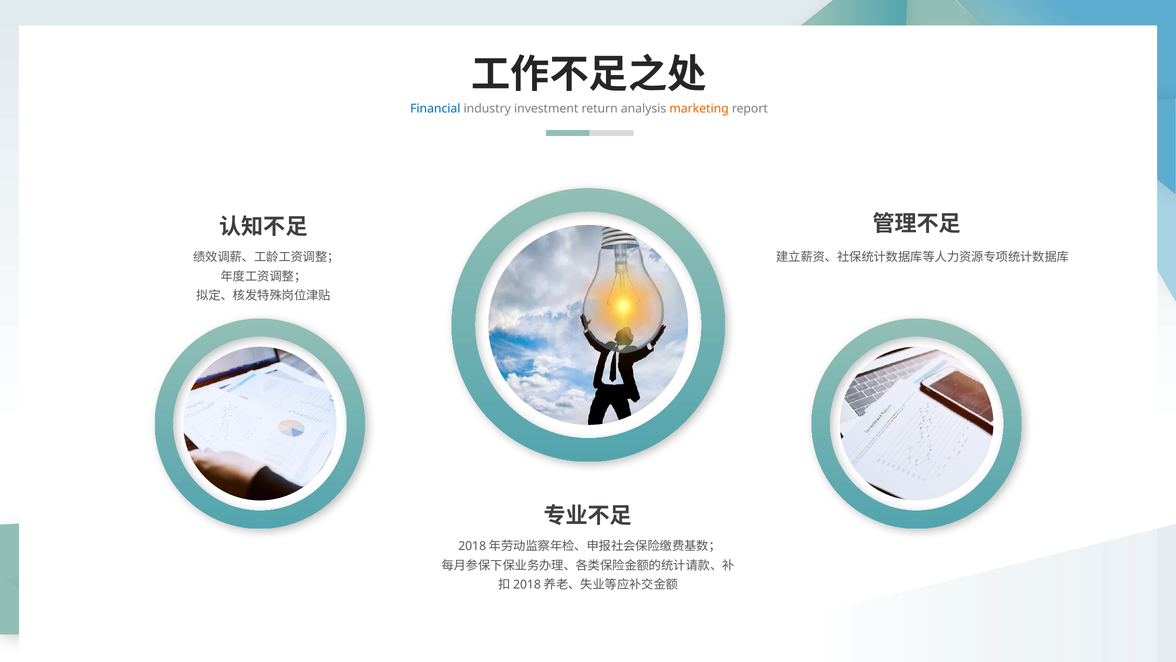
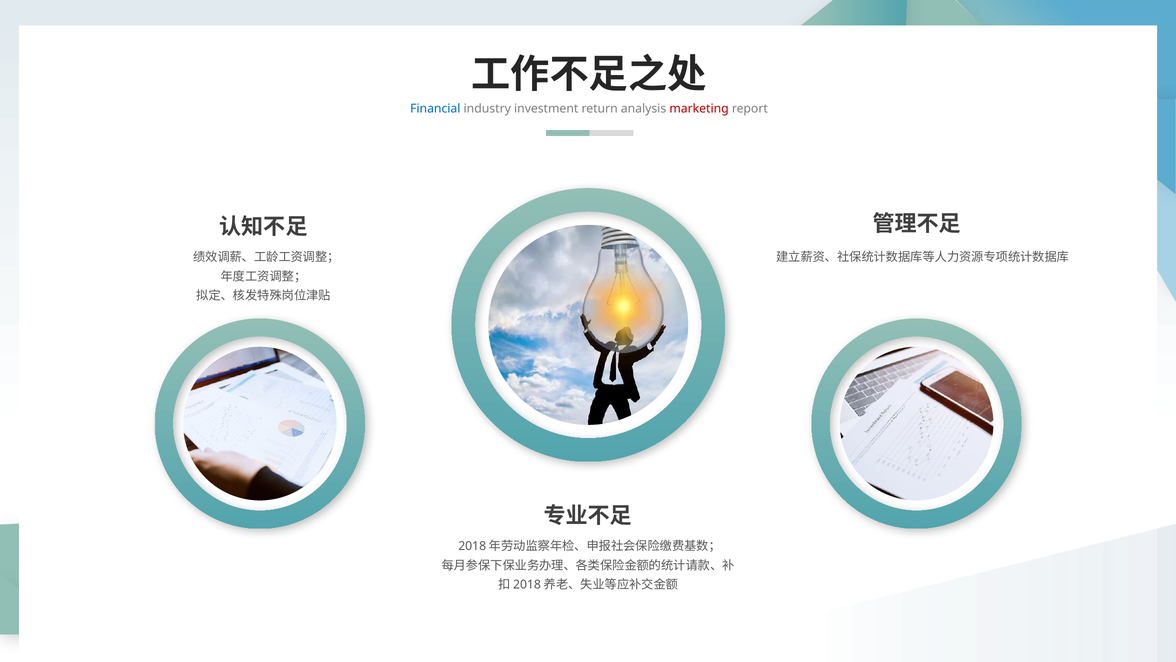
marketing colour: orange -> red
